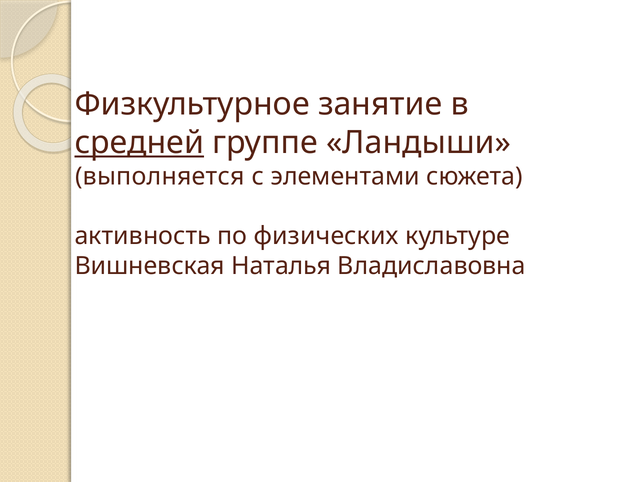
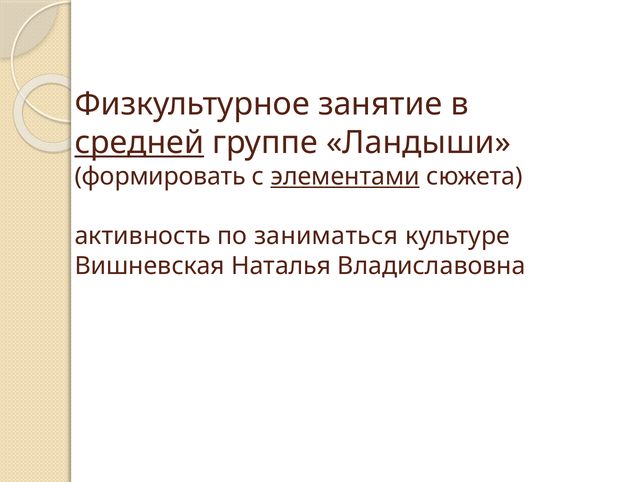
выполняется: выполняется -> формировать
элементами underline: none -> present
физических: физических -> заниматься
